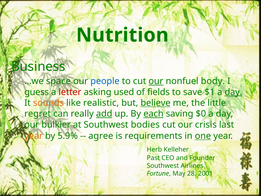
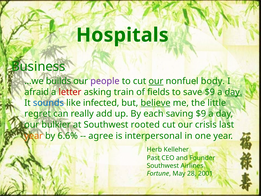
Nutrition: Nutrition -> Hospitals
space: space -> builds
people colour: blue -> purple
guess: guess -> afraid
used: used -> train
save $1: $1 -> $9
sounds colour: orange -> blue
realistic: realistic -> infected
add underline: present -> none
each underline: present -> none
saving $0: $0 -> $9
bodies: bodies -> rooted
5.9%: 5.9% -> 6.6%
requirements: requirements -> interpersonal
one underline: present -> none
